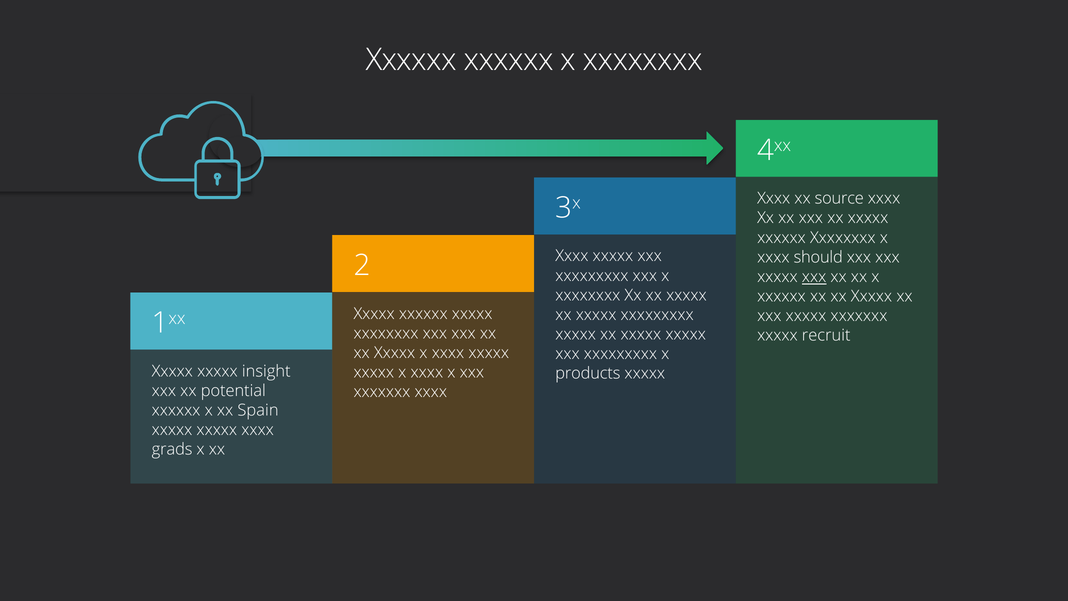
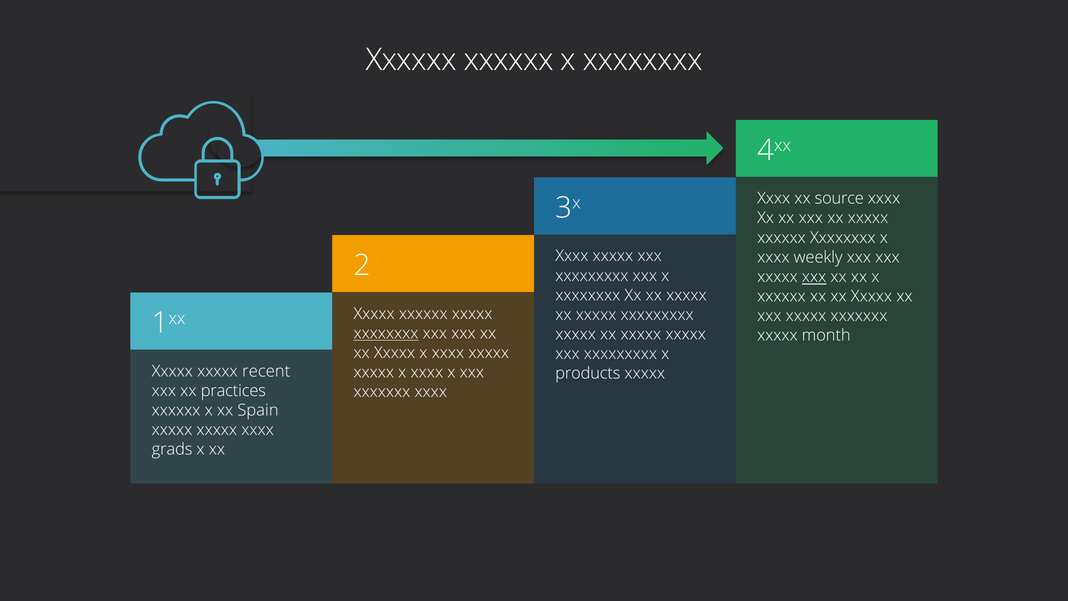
should: should -> weekly
xxxxxxxx at (386, 333) underline: none -> present
recruit: recruit -> month
insight: insight -> recent
potential: potential -> practices
